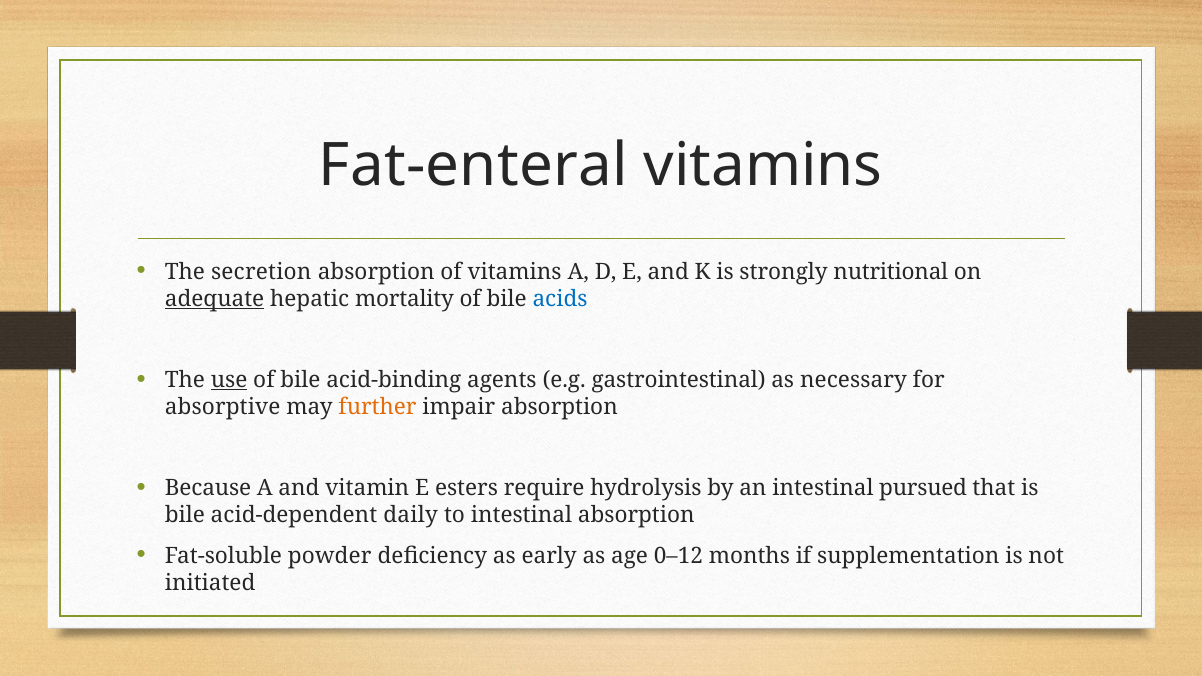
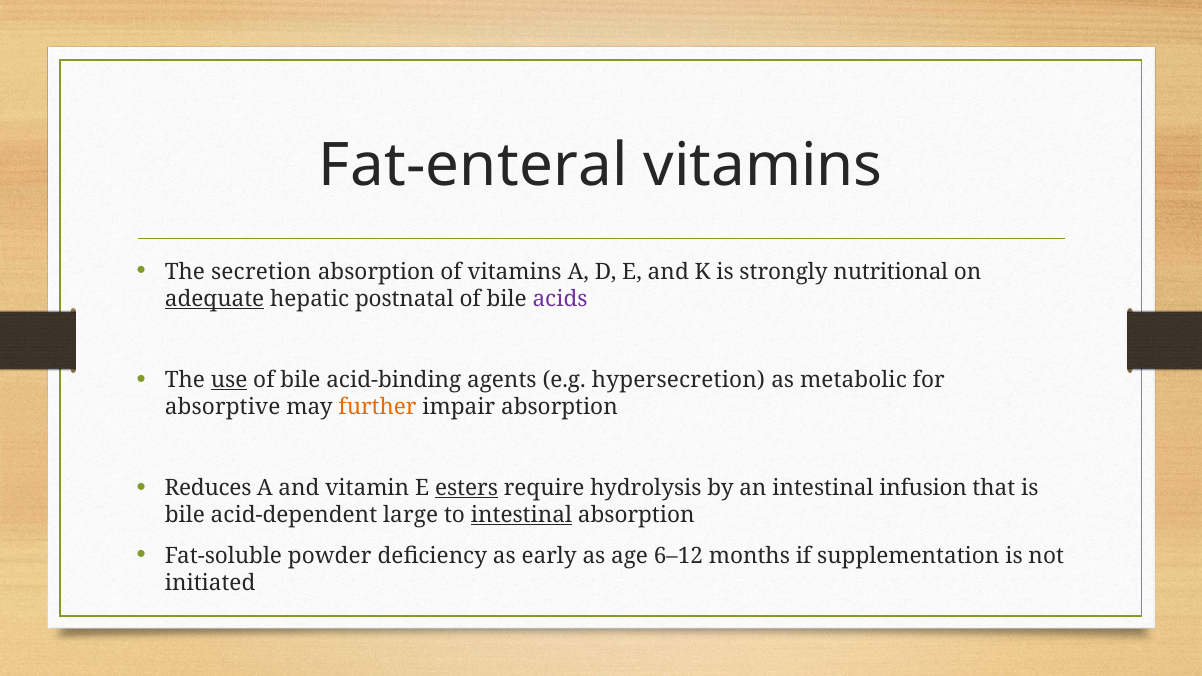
mortality: mortality -> postnatal
acids colour: blue -> purple
gastrointestinal: gastrointestinal -> hypersecretion
necessary: necessary -> metabolic
Because: Because -> Reduces
esters underline: none -> present
pursued: pursued -> infusion
daily: daily -> large
intestinal at (521, 515) underline: none -> present
0–12: 0–12 -> 6–12
